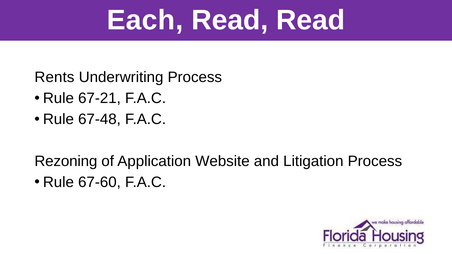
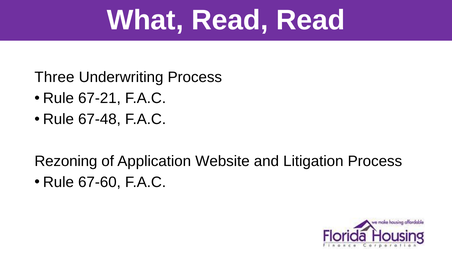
Each: Each -> What
Rents: Rents -> Three
